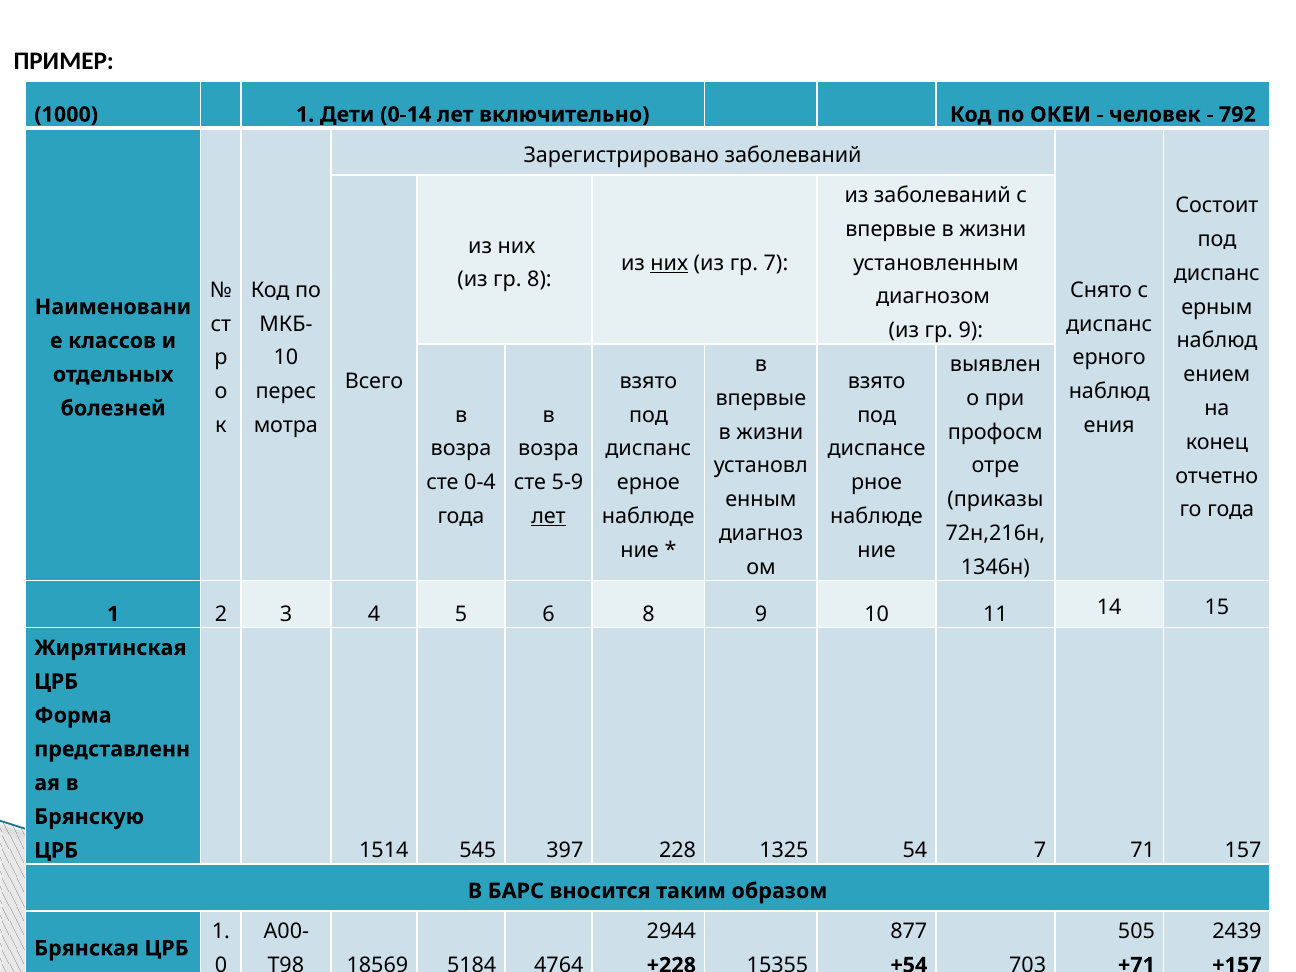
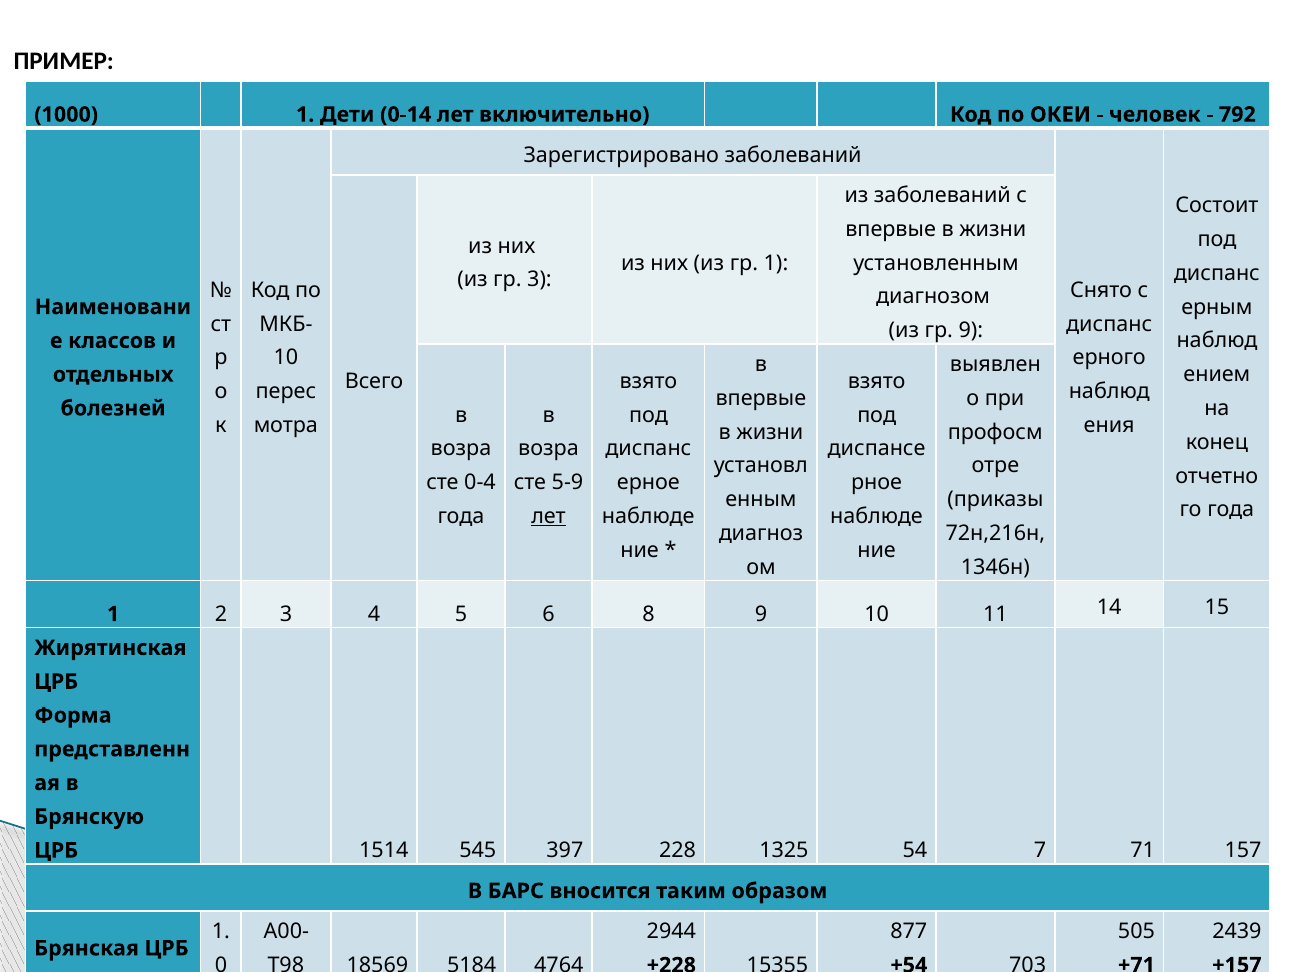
них at (669, 263) underline: present -> none
гр 7: 7 -> 1
гр 8: 8 -> 3
